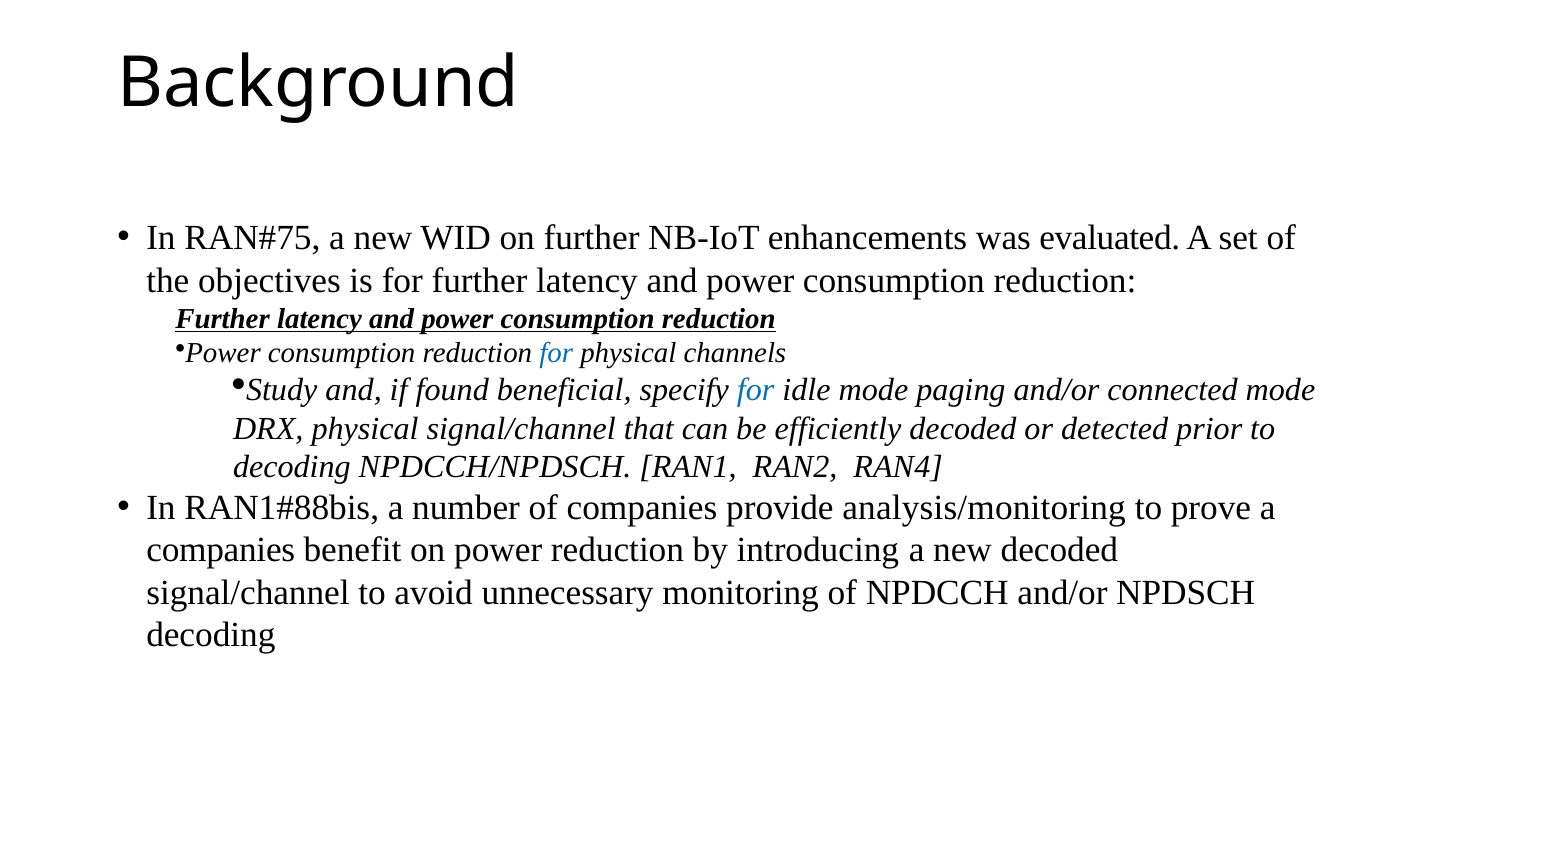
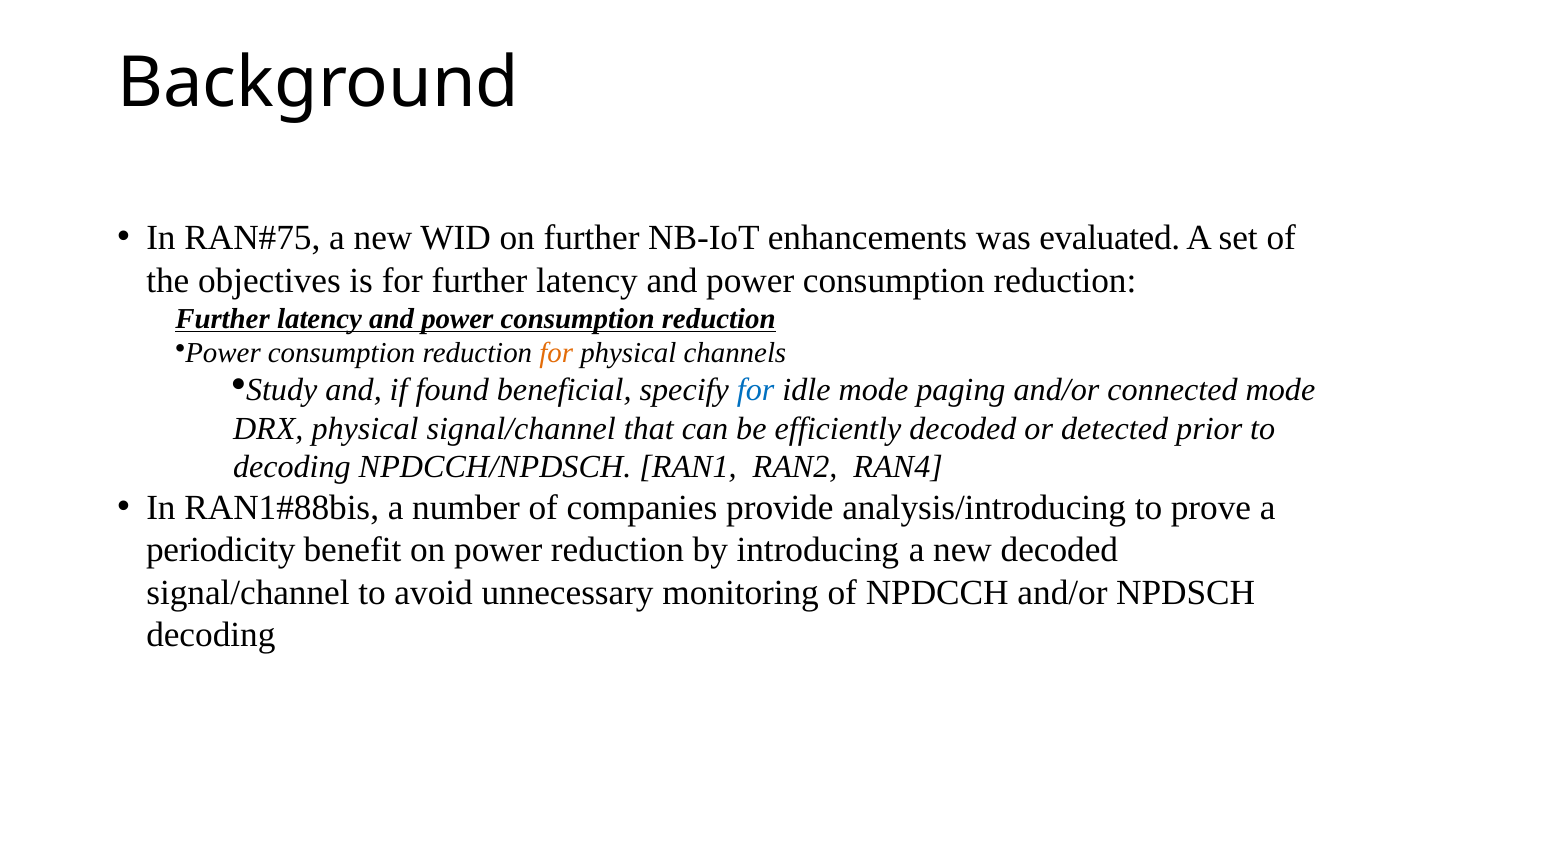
for at (556, 353) colour: blue -> orange
analysis/monitoring: analysis/monitoring -> analysis/introducing
companies at (221, 550): companies -> periodicity
